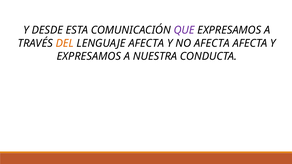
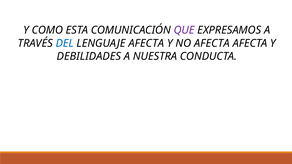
DESDE: DESDE -> COMO
DEL colour: orange -> blue
EXPRESAMOS at (89, 56): EXPRESAMOS -> DEBILIDADES
